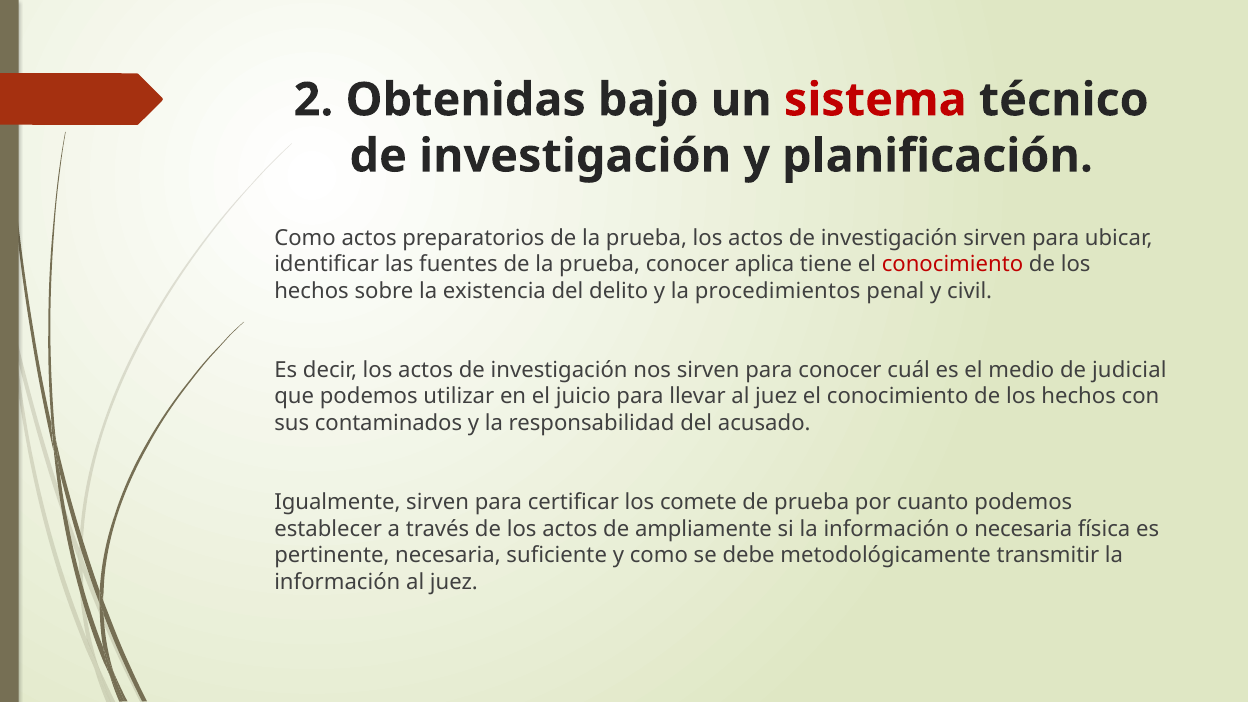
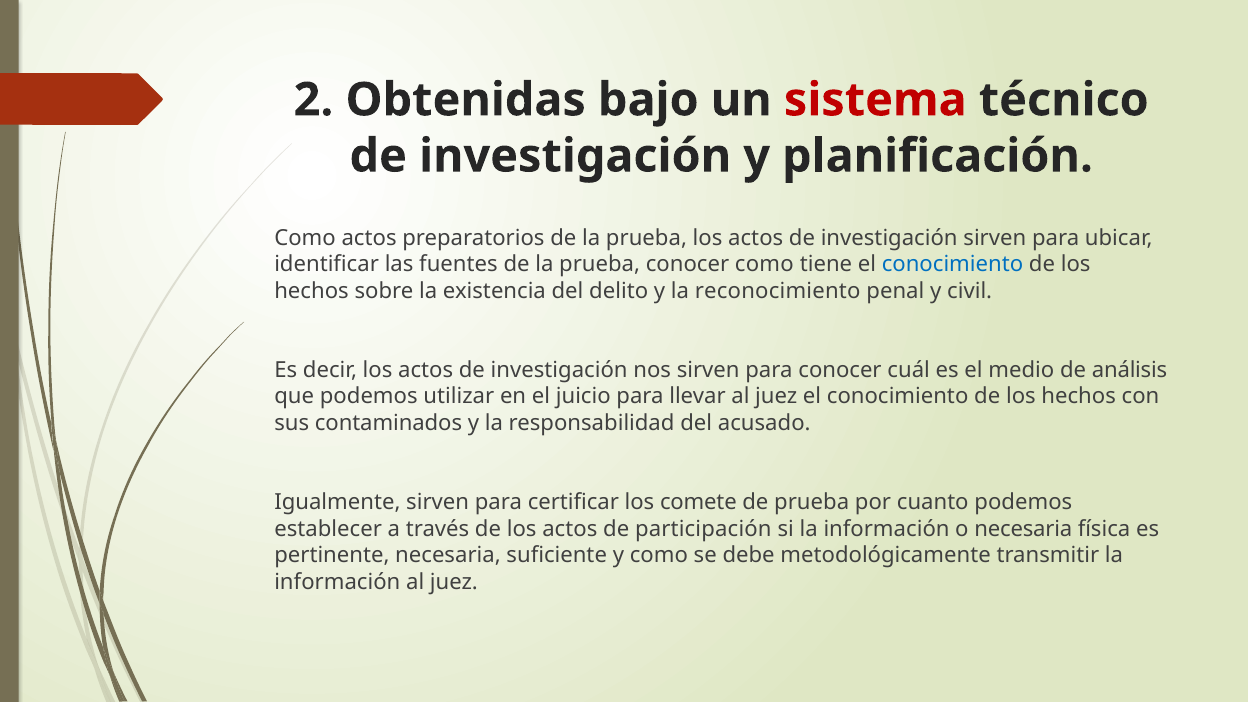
conocer aplica: aplica -> como
conocimiento at (952, 264) colour: red -> blue
procedimientos: procedimientos -> reconocimiento
judicial: judicial -> análisis
ampliamente: ampliamente -> participación
